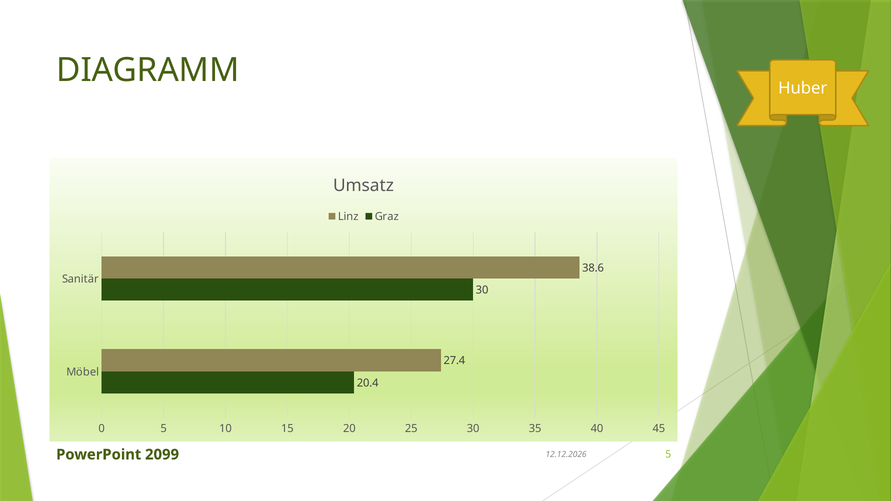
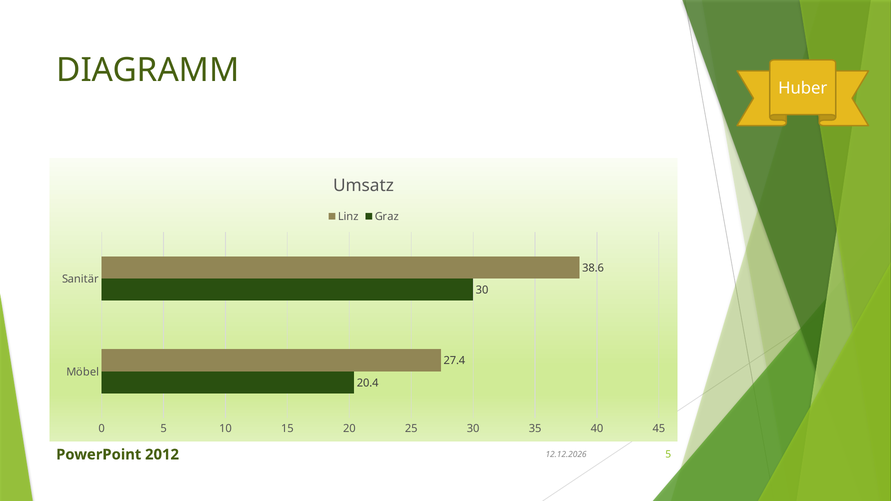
2099: 2099 -> 2012
